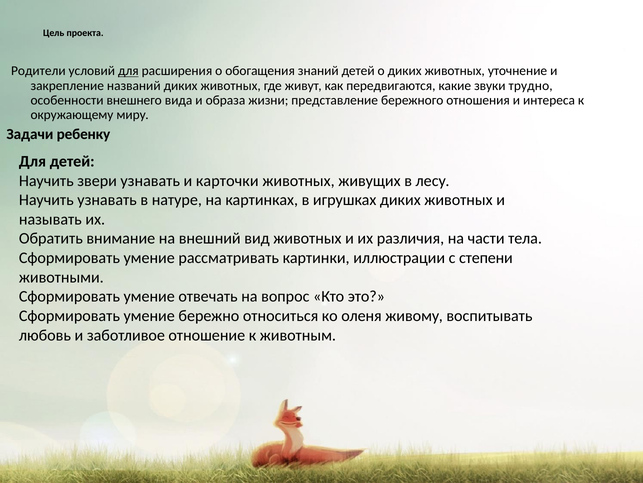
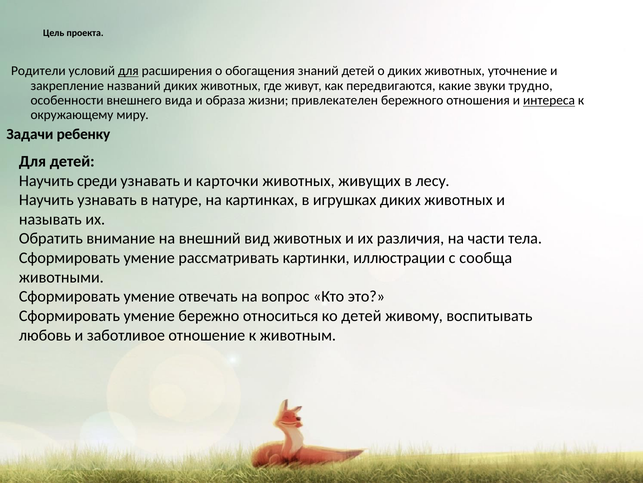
представление: представление -> привлекателен
интереса underline: none -> present
звери: звери -> среди
степени: степени -> сообща
ко оленя: оленя -> детей
